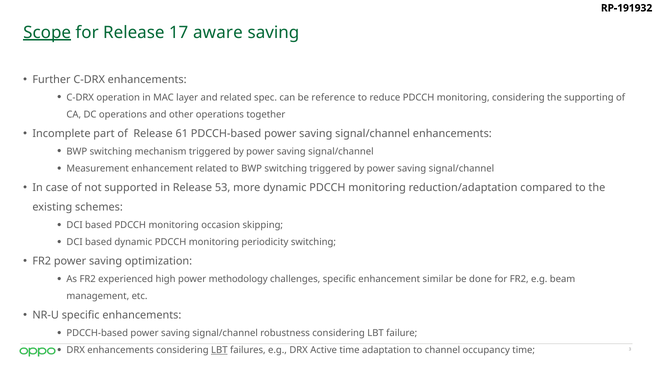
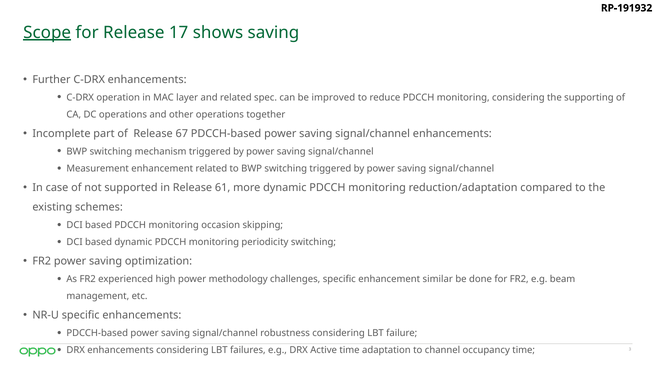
aware: aware -> shows
reference: reference -> improved
61: 61 -> 67
53: 53 -> 61
LBT at (219, 350) underline: present -> none
